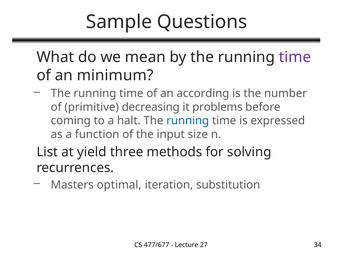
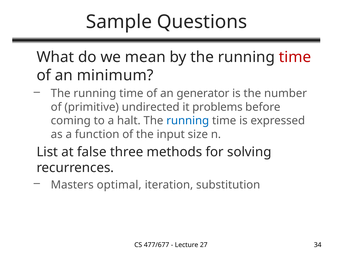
time at (295, 57) colour: purple -> red
according: according -> generator
decreasing: decreasing -> undirected
yield: yield -> false
